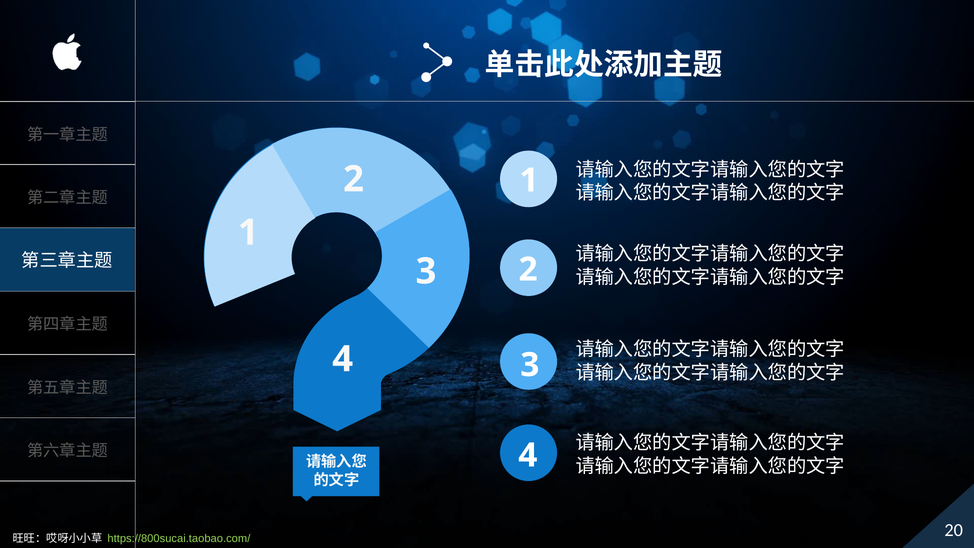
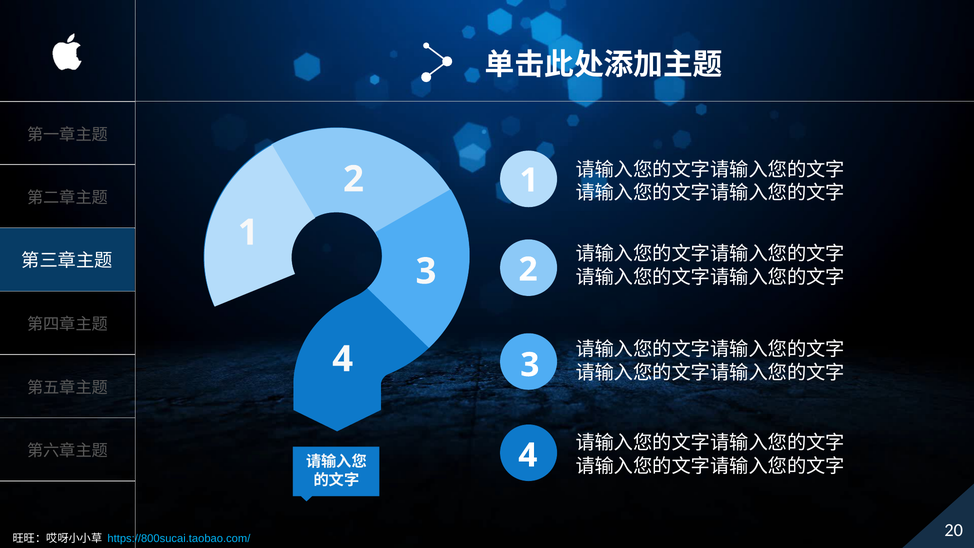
https://800sucai.taobao.com/ colour: light green -> light blue
